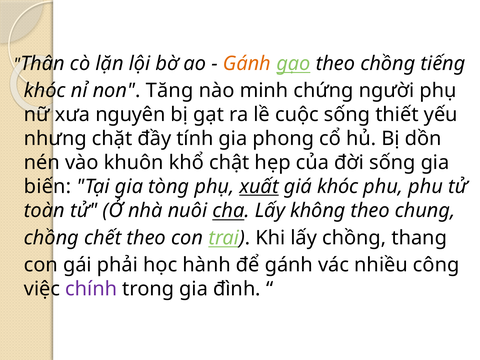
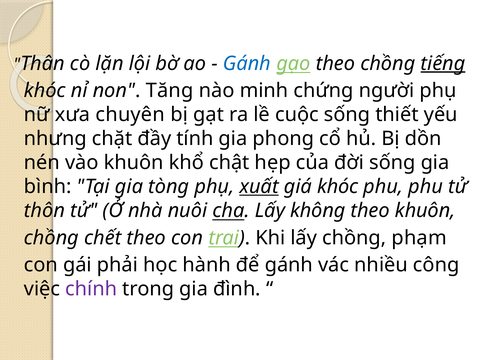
Gánh at (247, 63) colour: orange -> blue
tiếng underline: none -> present
nguyên: nguyên -> chuyên
biến: biến -> bình
toàn: toàn -> thôn
theo chung: chung -> khuôn
thang: thang -> phạm
